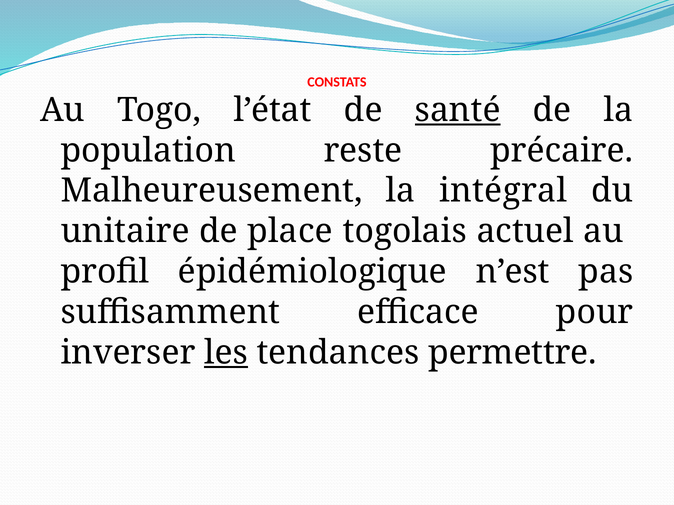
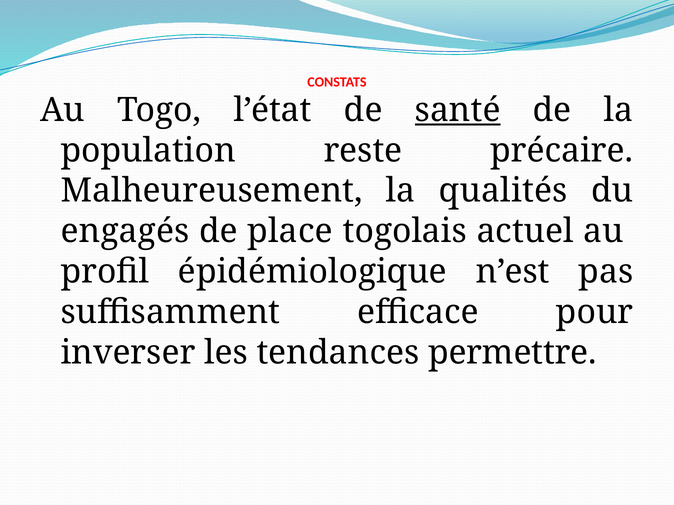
intégral: intégral -> qualités
unitaire: unitaire -> engagés
les underline: present -> none
